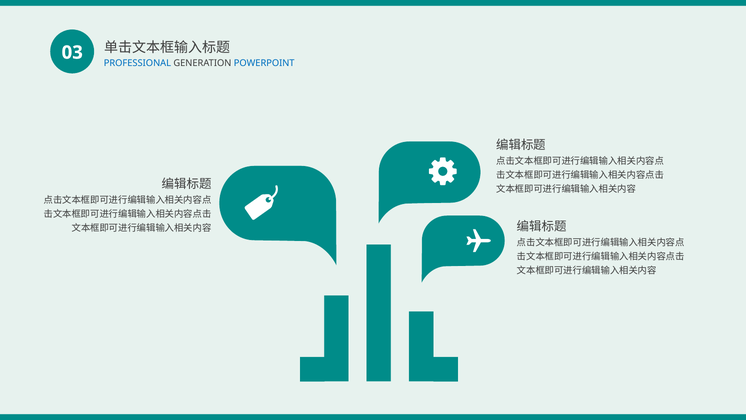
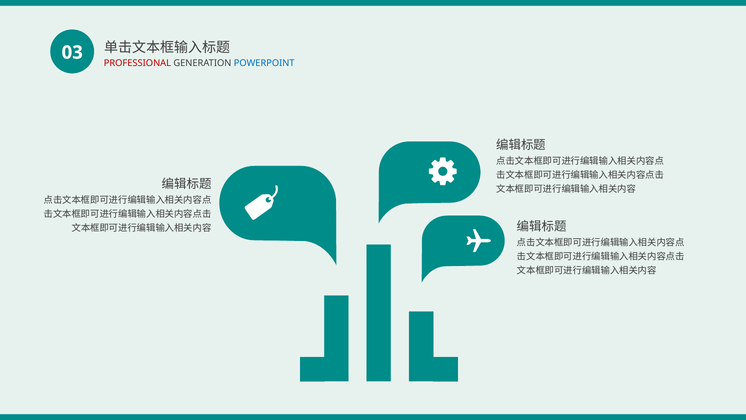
PROFESSIONAL colour: blue -> red
